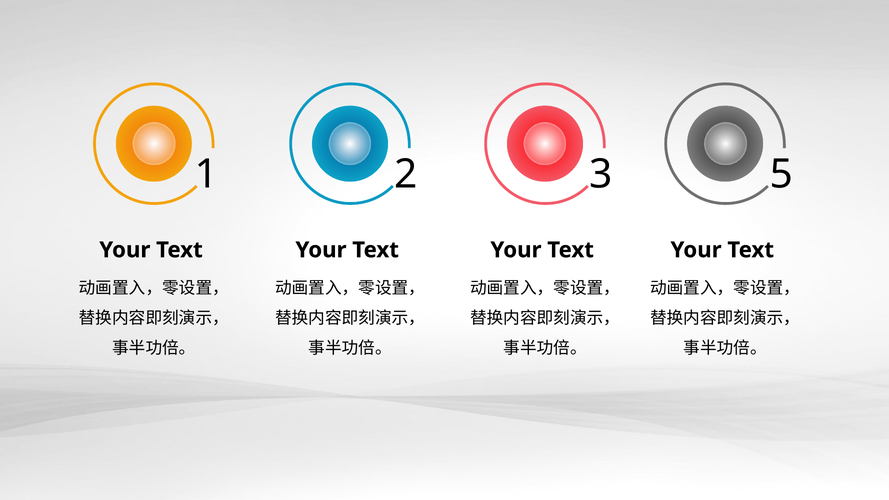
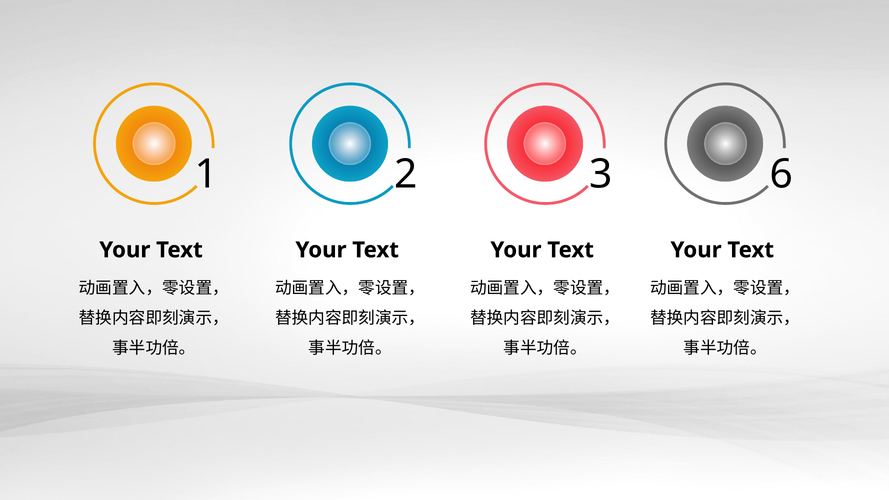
5: 5 -> 6
